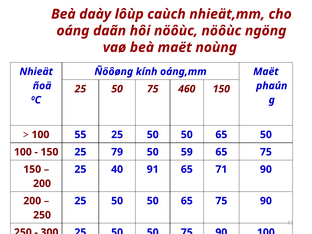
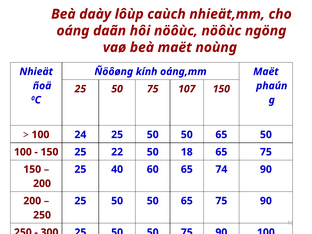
460: 460 -> 107
55: 55 -> 24
79: 79 -> 22
59: 59 -> 18
91: 91 -> 60
71: 71 -> 74
